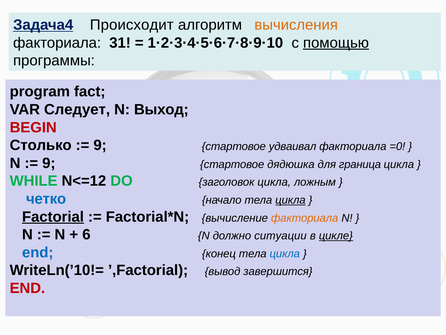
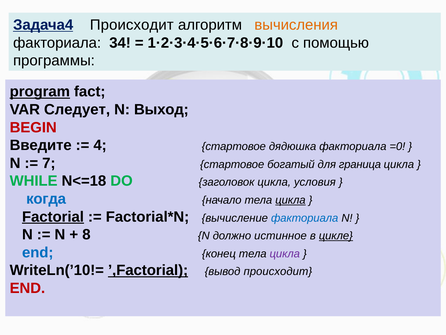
31: 31 -> 34
помощью underline: present -> none
program underline: none -> present
Столько: Столько -> Введите
9 at (100, 145): 9 -> 4
удваивал: удваивал -> дядюшка
9 at (49, 163): 9 -> 7
дядюшка: дядюшка -> богатый
N<=12: N<=12 -> N<=18
ложным: ложным -> условия
четко: четко -> когда
факториала at (305, 218) colour: orange -> blue
6: 6 -> 8
ситуации: ситуации -> истинное
цикла at (285, 253) colour: blue -> purple
’,Factorial underline: none -> present
вывод завершится: завершится -> происходит
